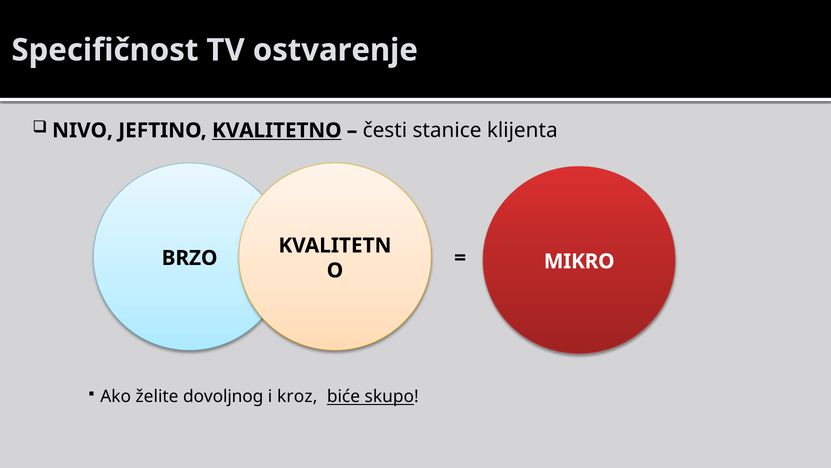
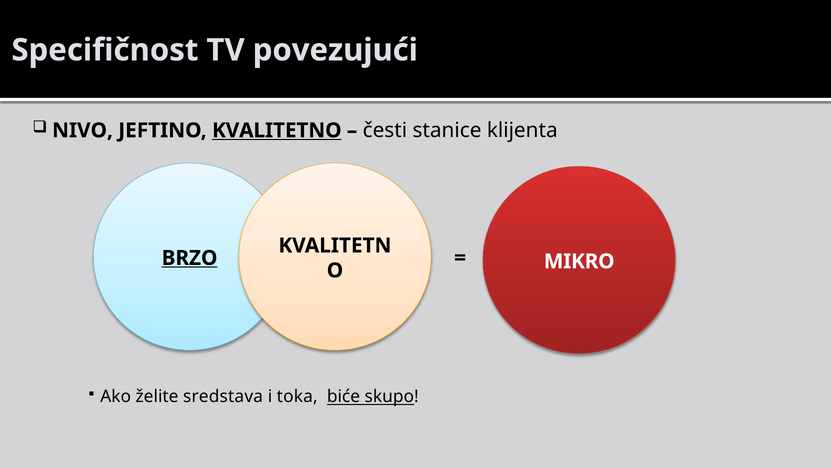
ostvarenje: ostvarenje -> povezujući
BRZO underline: none -> present
dovoljnog: dovoljnog -> sredstava
kroz: kroz -> toka
